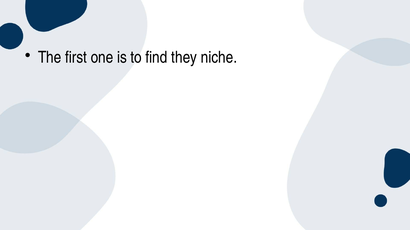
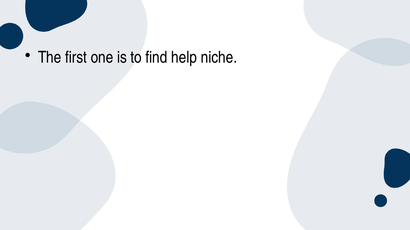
they: they -> help
